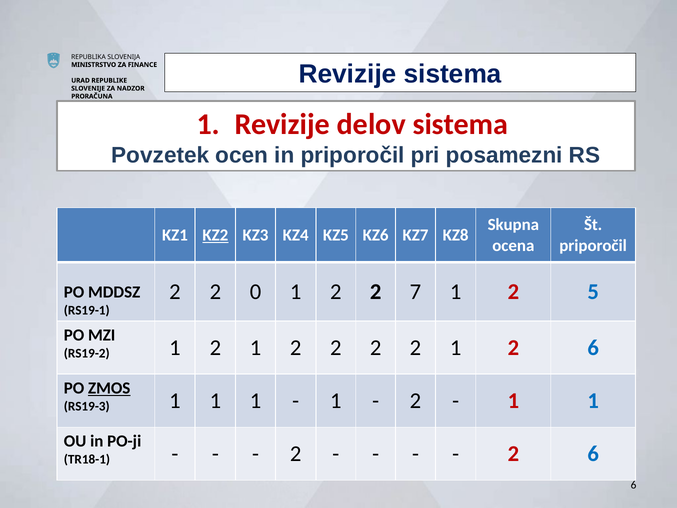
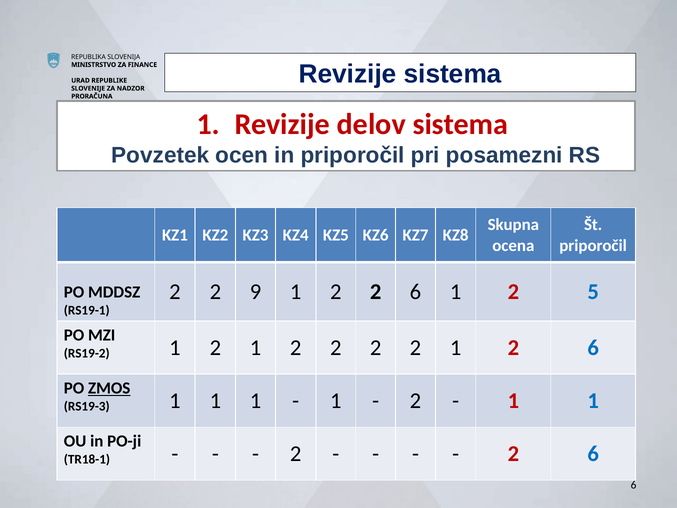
KZ2 underline: present -> none
0: 0 -> 9
2 2 7: 7 -> 6
